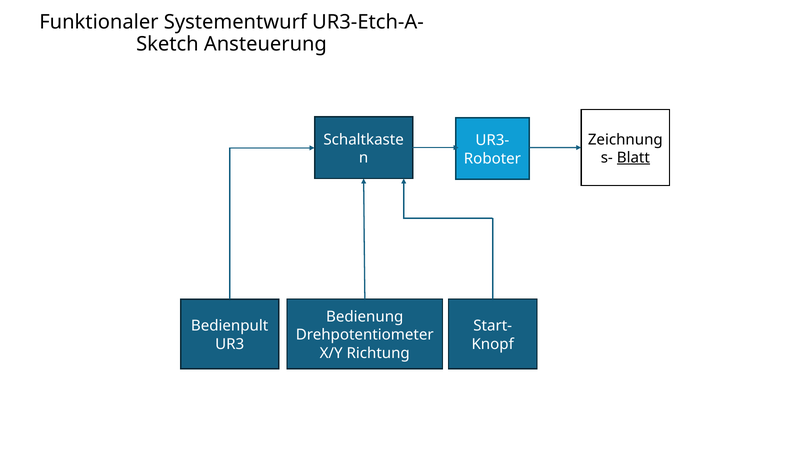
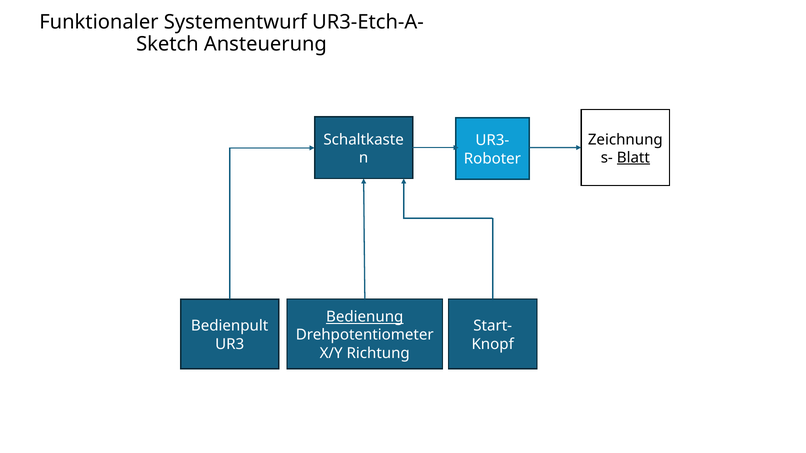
Bedienung underline: none -> present
